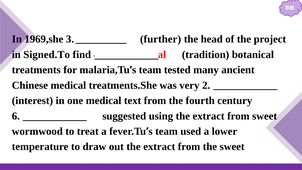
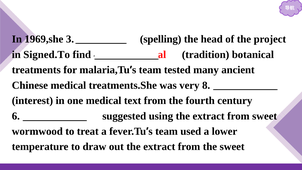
further: further -> spelling
2: 2 -> 8
